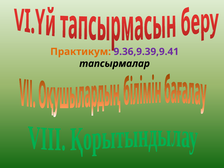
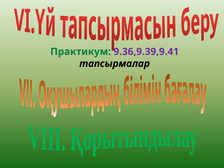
Практикум colour: orange -> green
